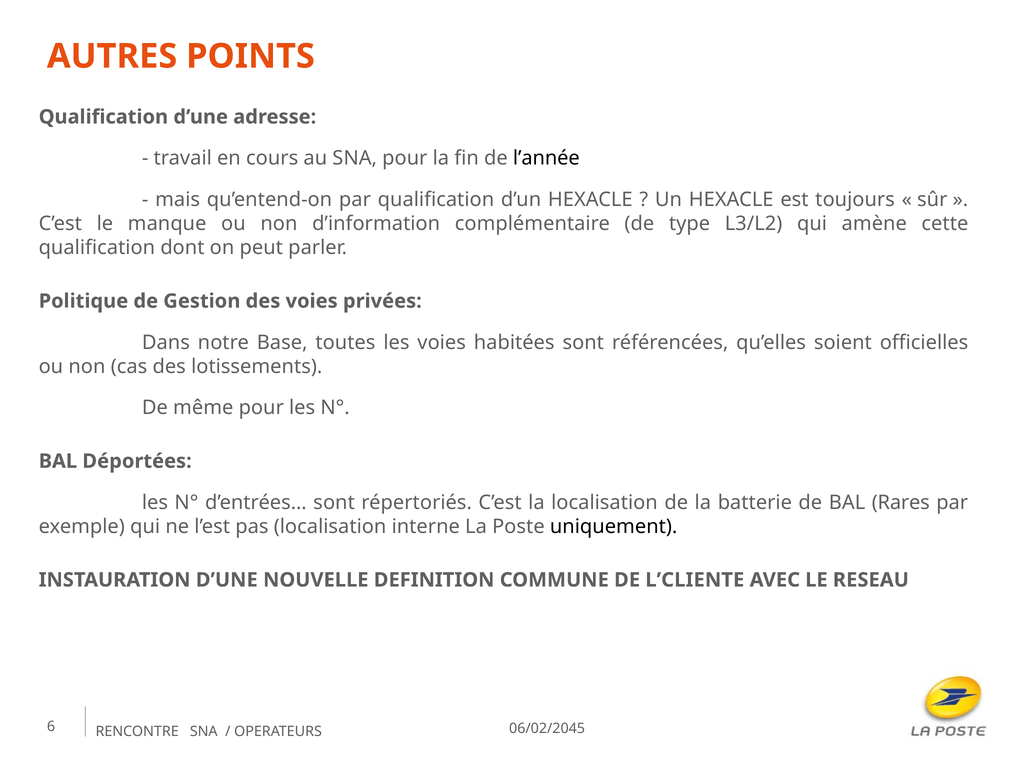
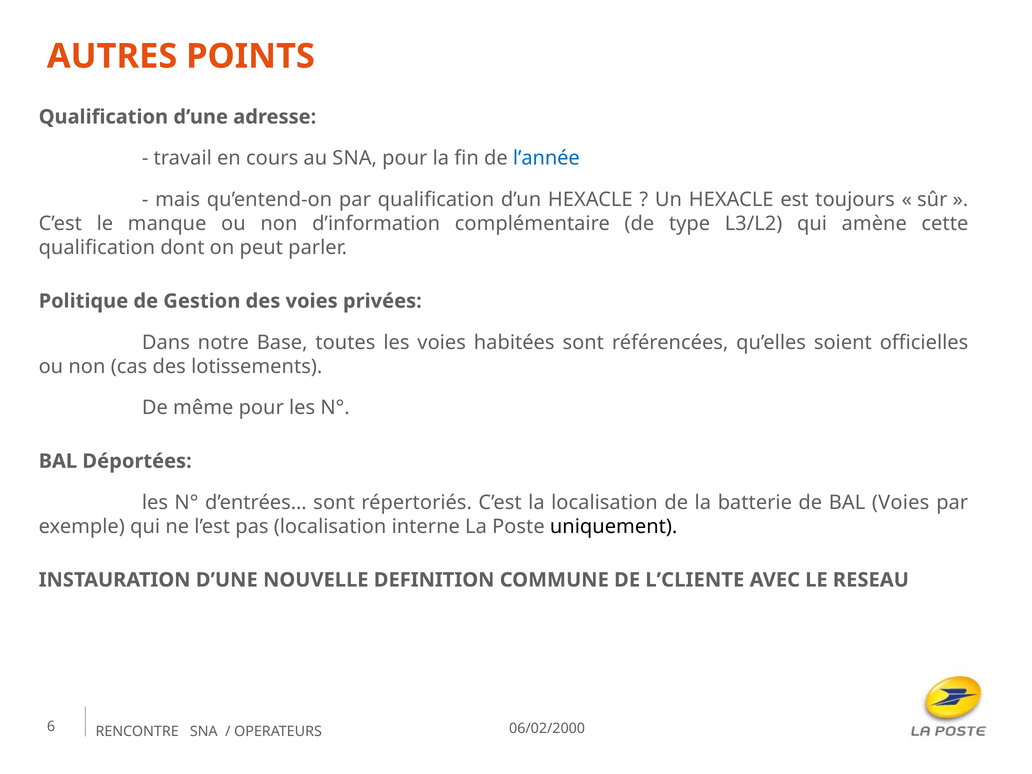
l’année colour: black -> blue
BAL Rares: Rares -> Voies
06/02/2045: 06/02/2045 -> 06/02/2000
